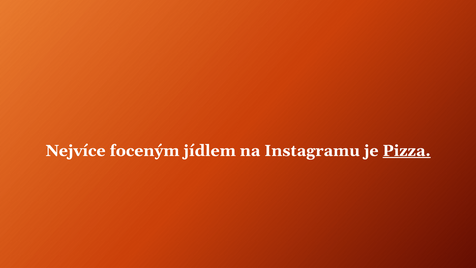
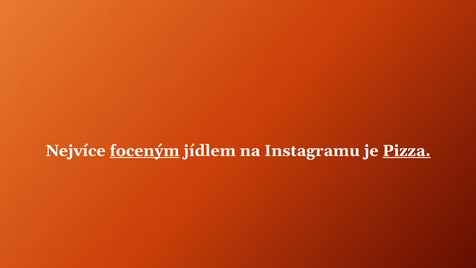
foceným underline: none -> present
